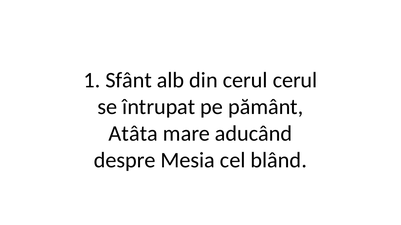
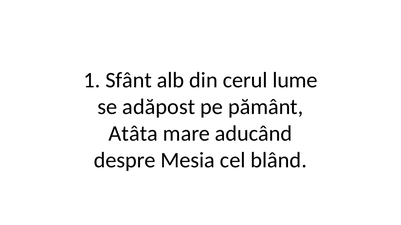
cerul cerul: cerul -> lume
întrupat: întrupat -> adăpost
